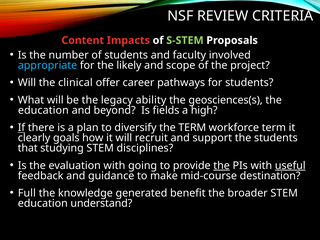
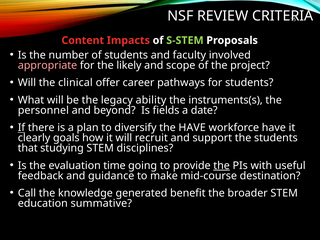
appropriate colour: light blue -> pink
geosciences(s: geosciences(s -> instruments(s
education at (43, 110): education -> personnel
high: high -> date
the TERM: TERM -> HAVE
workforce term: term -> have
evaluation with: with -> time
useful underline: present -> none
Full: Full -> Call
understand: understand -> summative
